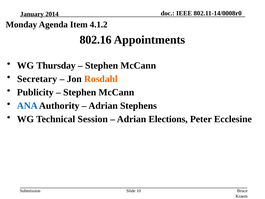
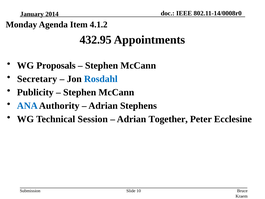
802.16: 802.16 -> 432.95
Thursday: Thursday -> Proposals
Rosdahl colour: orange -> blue
Elections: Elections -> Together
